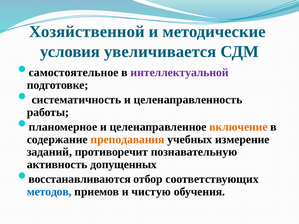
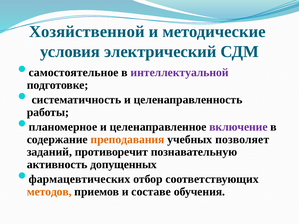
увеличивается: увеличивается -> электрический
включение colour: orange -> purple
измерение: измерение -> позволяет
восстанавливаются: восстанавливаются -> фармацевтических
методов colour: blue -> orange
чистую: чистую -> составе
